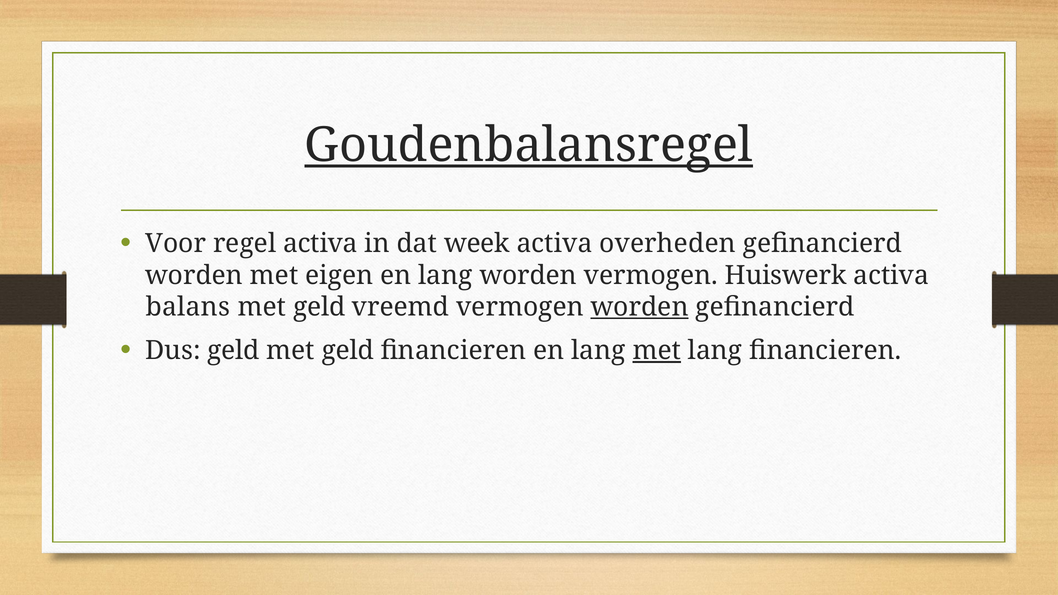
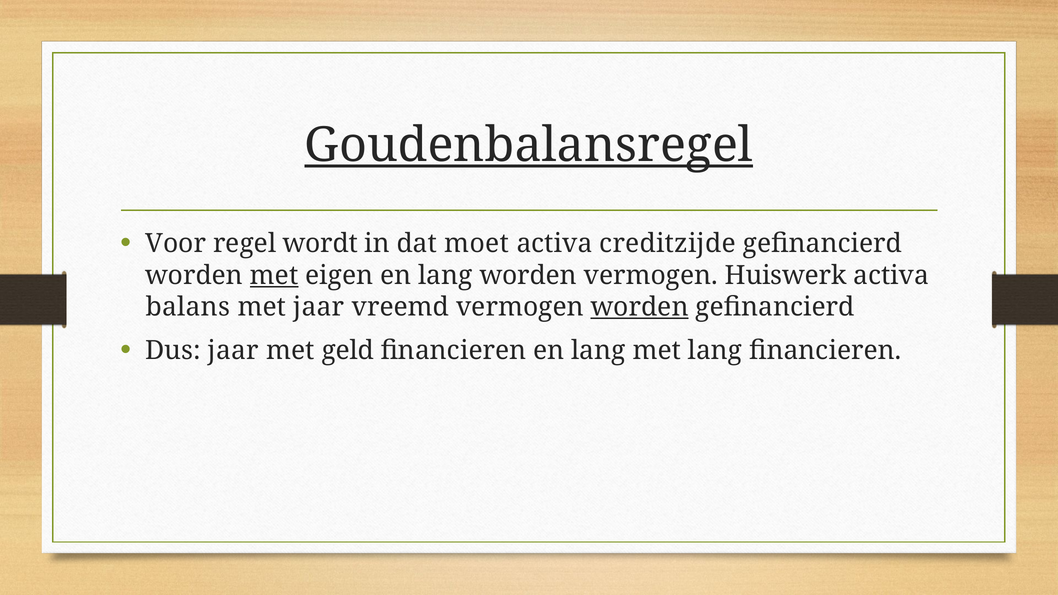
regel activa: activa -> wordt
week: week -> moet
overheden: overheden -> creditzijde
met at (274, 275) underline: none -> present
geld at (319, 307): geld -> jaar
Dus geld: geld -> jaar
met at (657, 351) underline: present -> none
